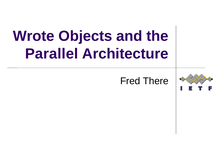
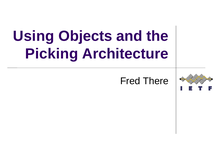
Wrote: Wrote -> Using
Parallel: Parallel -> Picking
